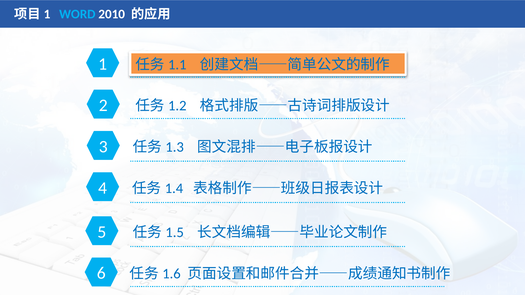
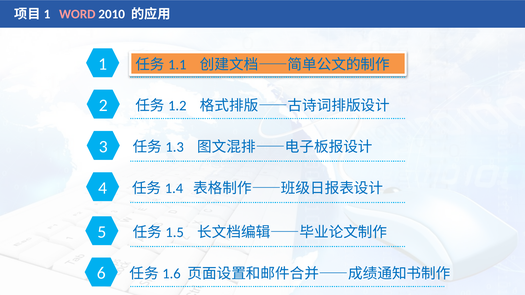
WORD colour: light blue -> pink
